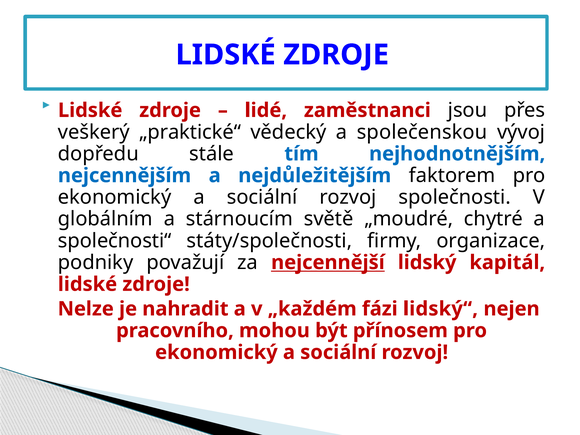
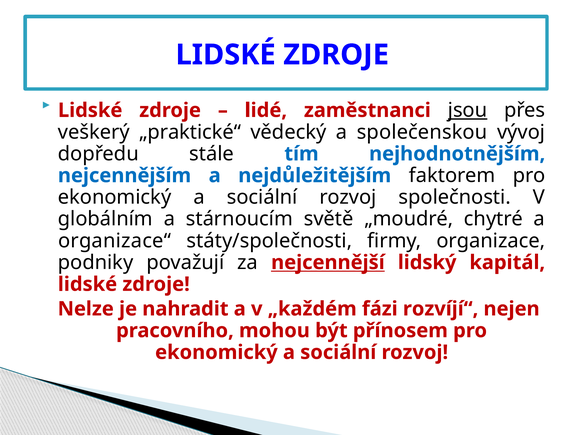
jsou underline: none -> present
společnosti“: společnosti“ -> organizace“
lidský“: lidský“ -> rozvíjí“
